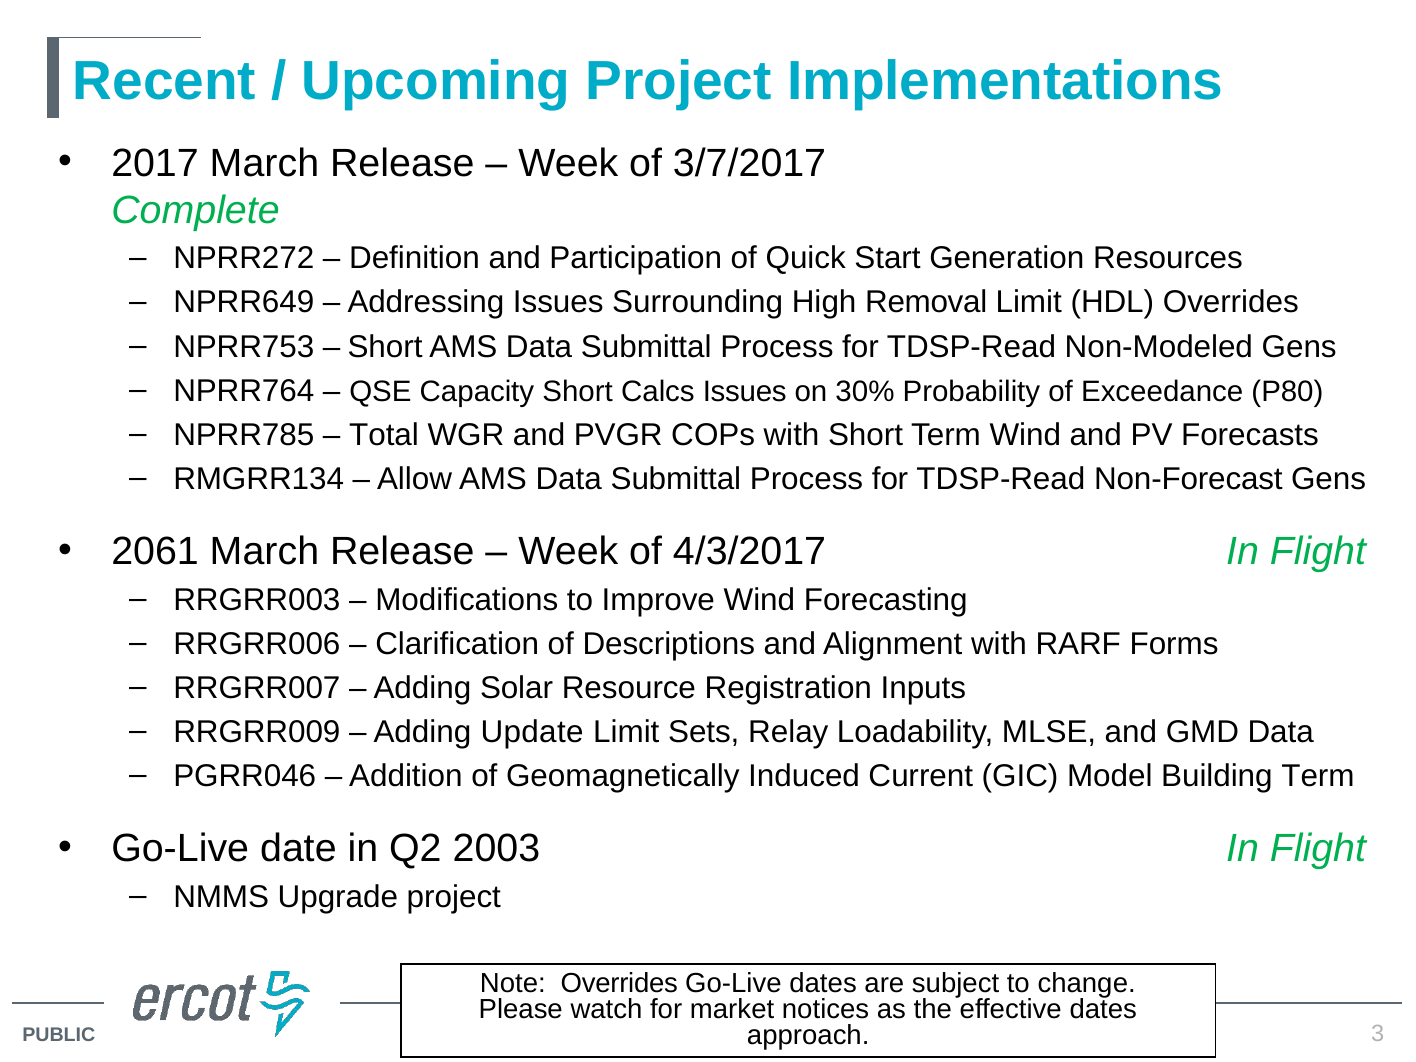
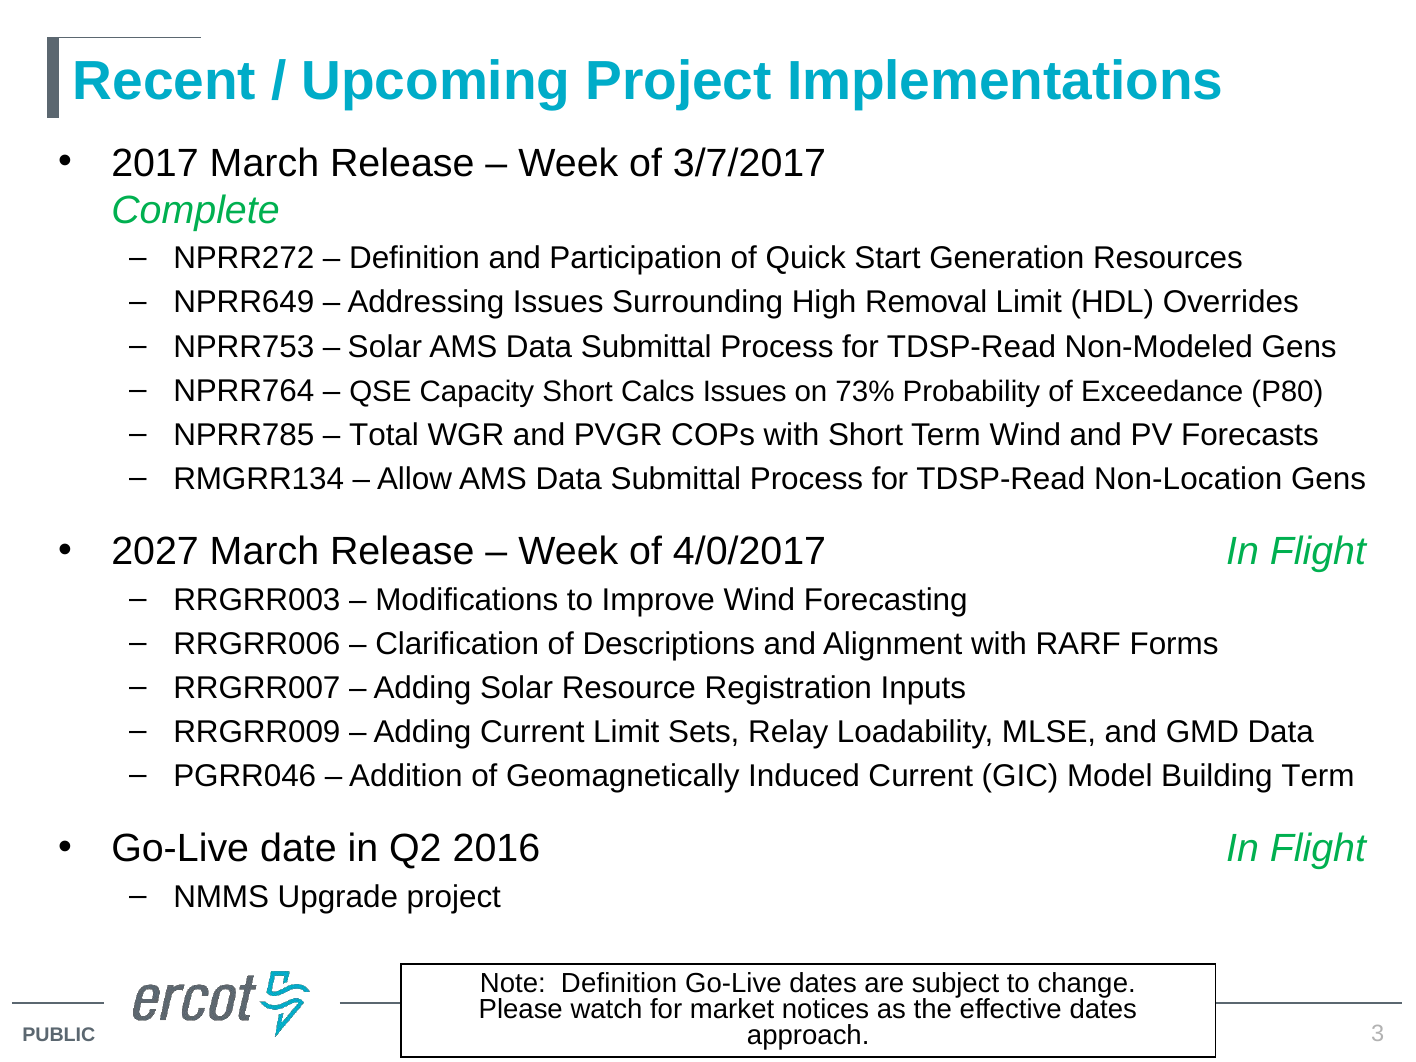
Short at (385, 347): Short -> Solar
30%: 30% -> 73%
Non-Forecast: Non-Forecast -> Non-Location
2061: 2061 -> 2027
4/3/2017: 4/3/2017 -> 4/0/2017
Adding Update: Update -> Current
2003: 2003 -> 2016
Note Overrides: Overrides -> Definition
